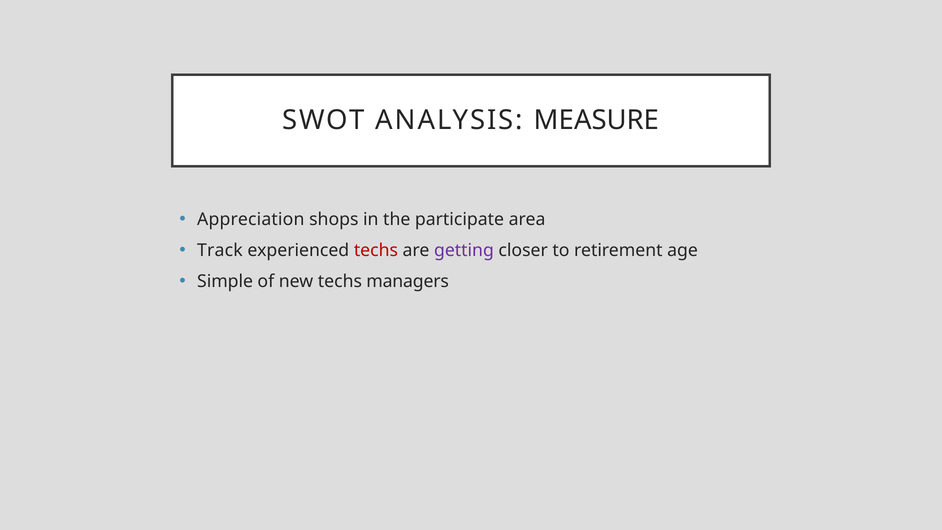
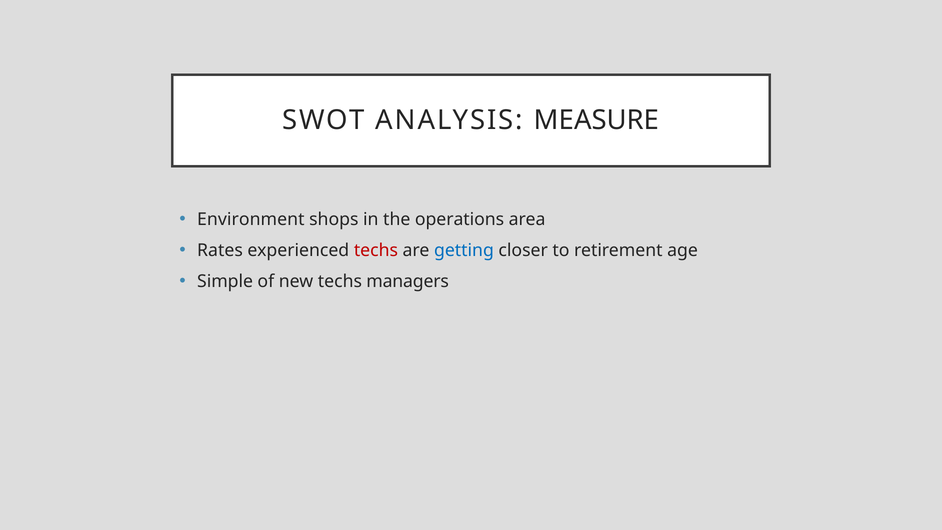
Appreciation: Appreciation -> Environment
participate: participate -> operations
Track: Track -> Rates
getting colour: purple -> blue
